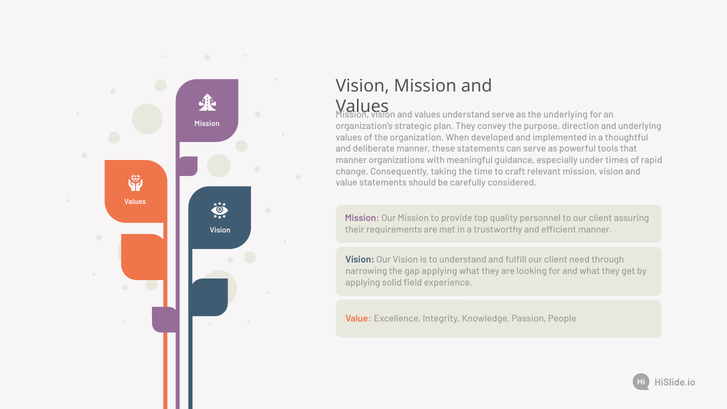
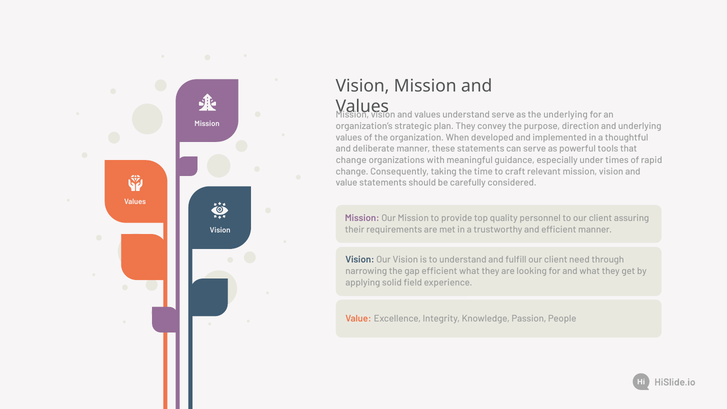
manner at (351, 160): manner -> change
gap applying: applying -> efficient
